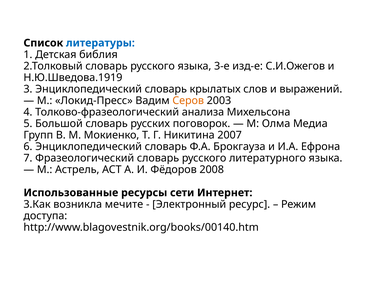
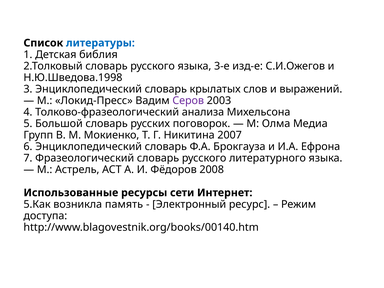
Н.Ю.Шведова.1919: Н.Ю.Шведова.1919 -> Н.Ю.Шведова.1998
Серов colour: orange -> purple
3.Как: 3.Как -> 5.Как
мечите: мечите -> память
